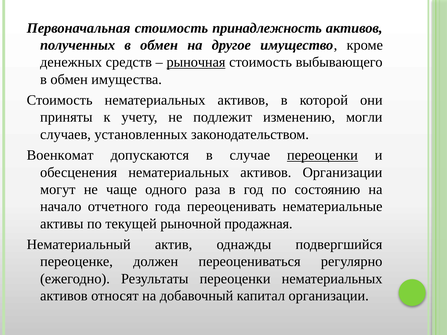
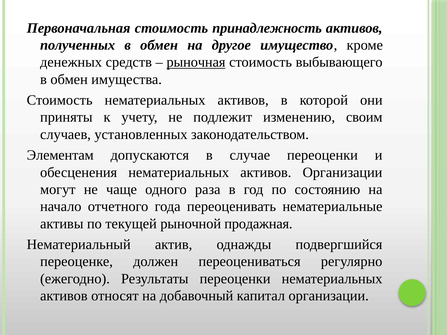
могли: могли -> своим
Военкомат: Военкомат -> Элементам
переоценки at (322, 155) underline: present -> none
